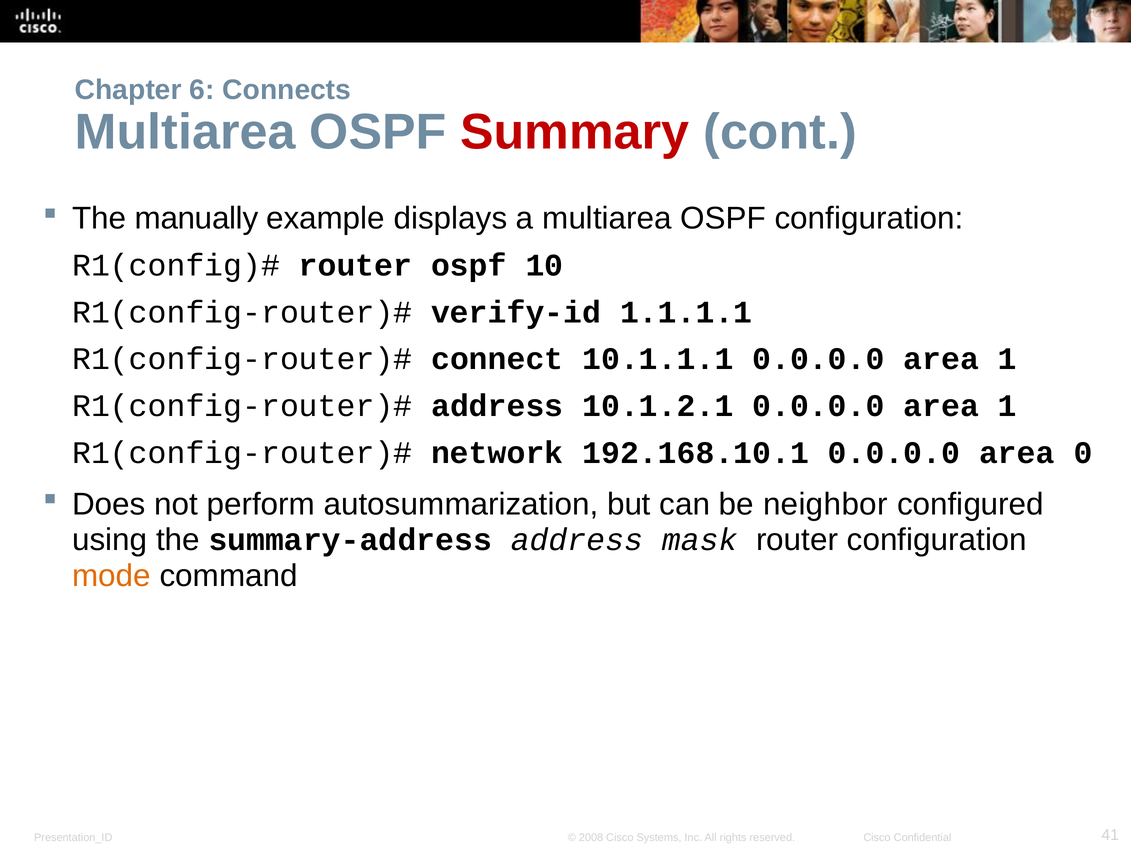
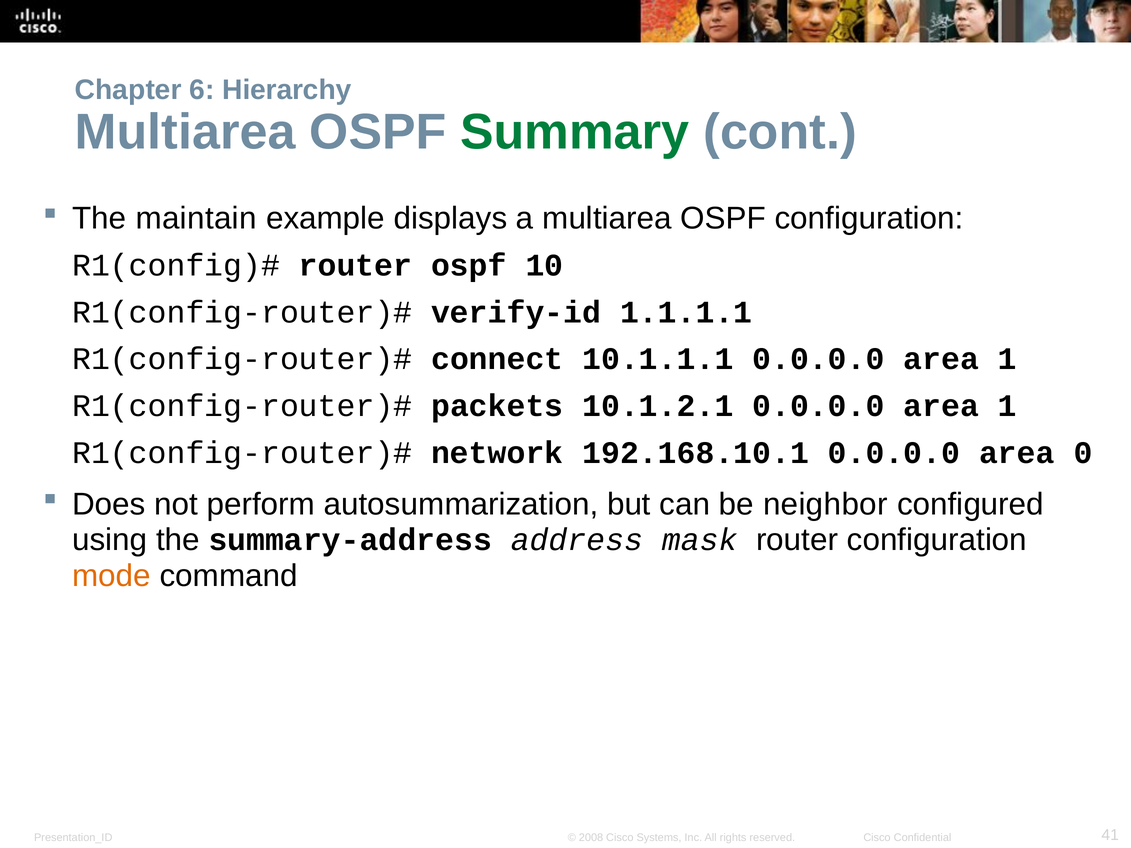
Connects: Connects -> Hierarchy
Summary colour: red -> green
manually: manually -> maintain
address at (497, 406): address -> packets
